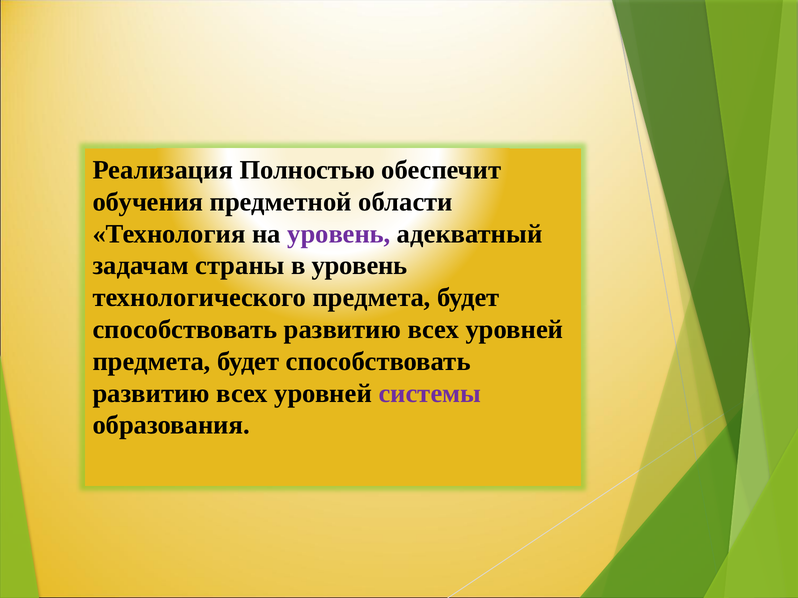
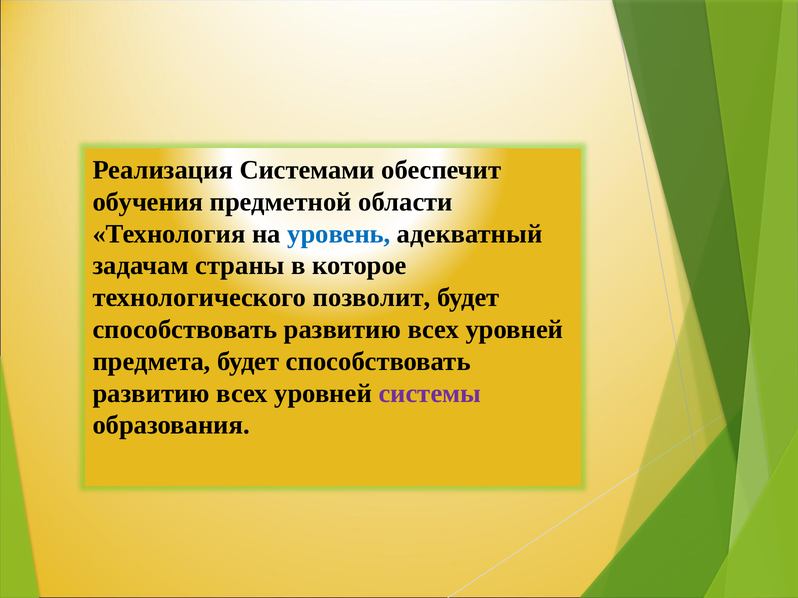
Полностью: Полностью -> Системами
уровень at (339, 234) colour: purple -> blue
в уровень: уровень -> которое
технологического предмета: предмета -> позволит
